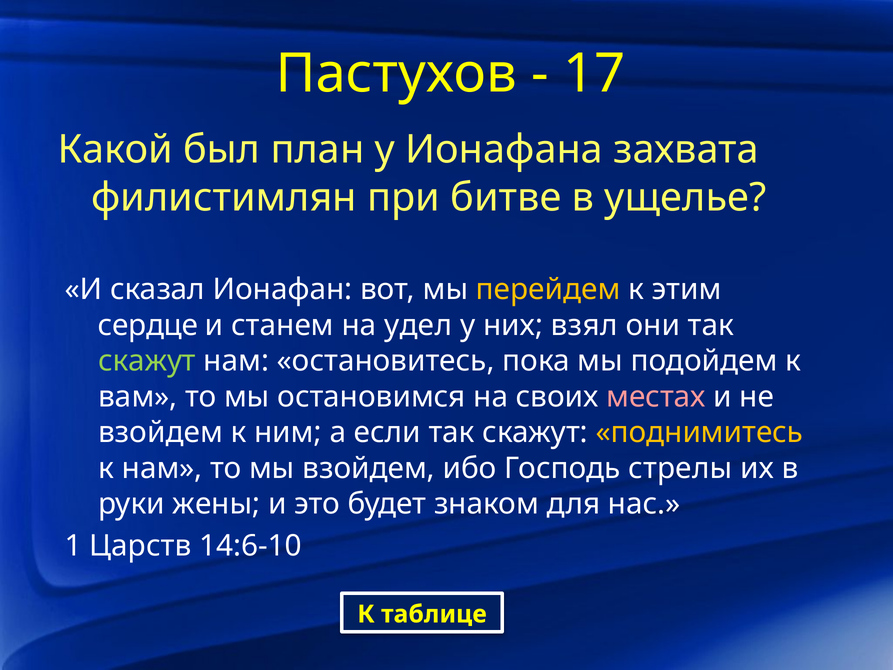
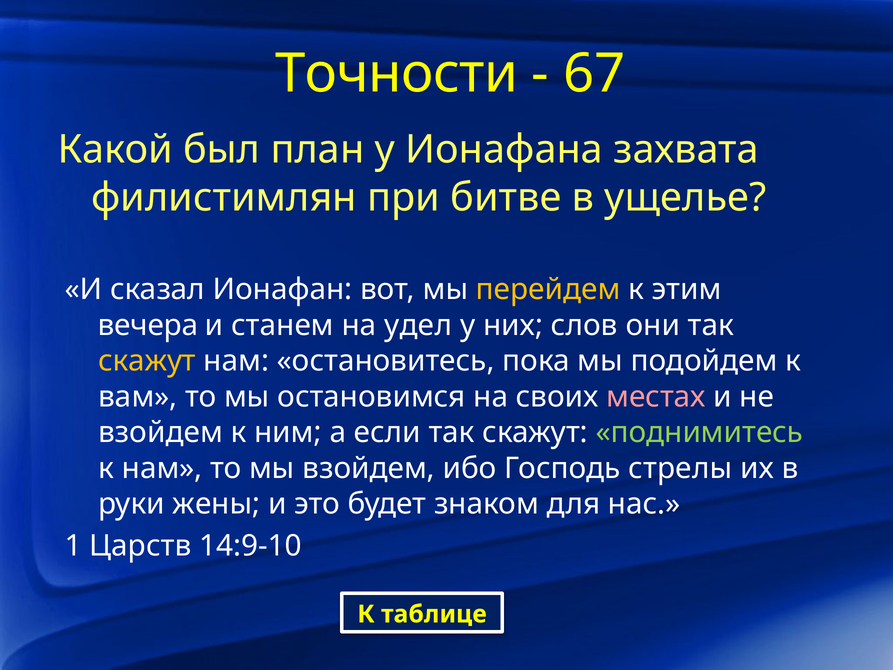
Пастухов: Пастухов -> Точности
17: 17 -> 67
сердце: сердце -> вечера
взял: взял -> слов
скажут at (147, 361) colour: light green -> yellow
поднимитесь colour: yellow -> light green
14:6-10: 14:6-10 -> 14:9-10
